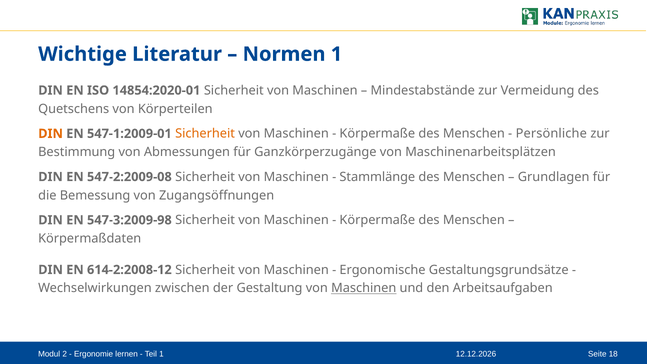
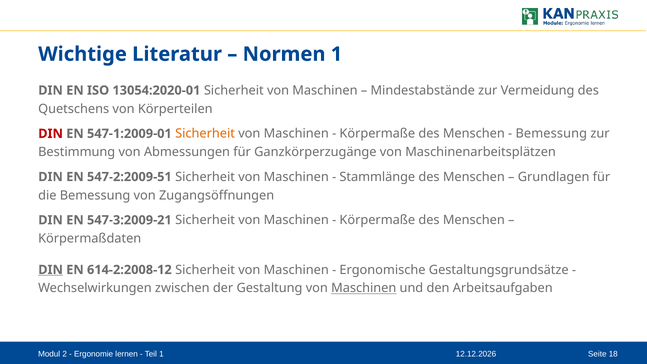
14854:2020-01: 14854:2020-01 -> 13054:2020-01
DIN at (51, 134) colour: orange -> red
Persönliche at (551, 134): Persönliche -> Bemessung
547-2:2009-08: 547-2:2009-08 -> 547-2:2009-51
547-3:2009-98: 547-3:2009-98 -> 547-3:2009-21
DIN at (51, 270) underline: none -> present
